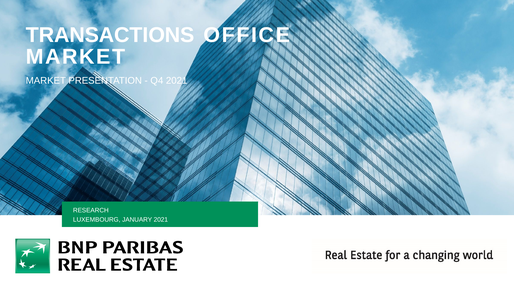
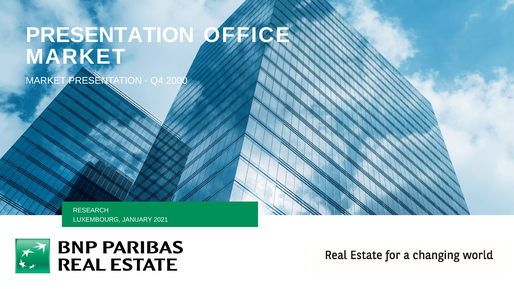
TRANSACTIONS at (110, 35): TRANSACTIONS -> PRESENTATION
Q4 2021: 2021 -> 2000
